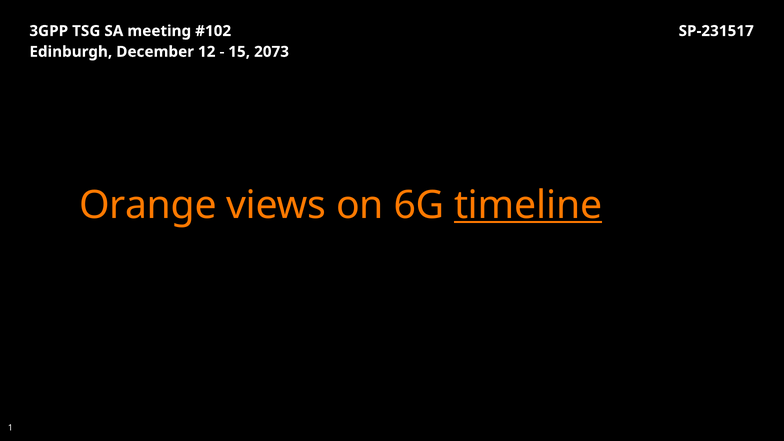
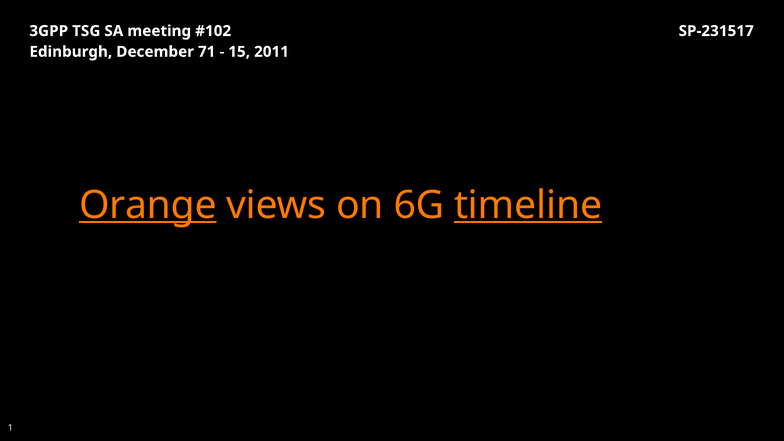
12: 12 -> 71
2073: 2073 -> 2011
Orange underline: none -> present
